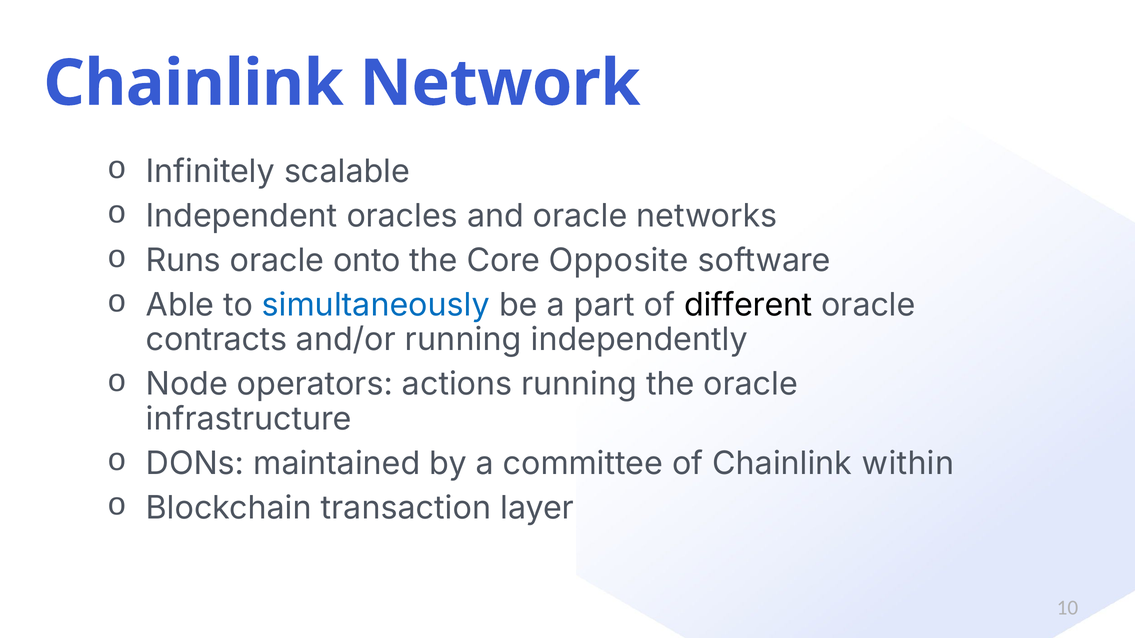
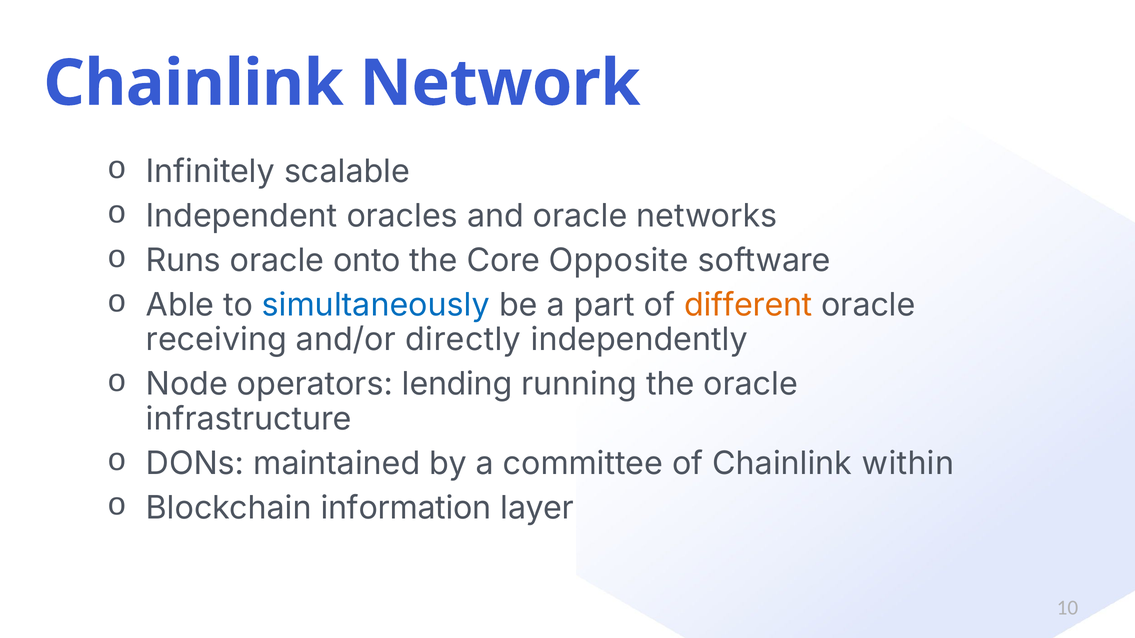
different colour: black -> orange
contracts: contracts -> receiving
and/or running: running -> directly
actions: actions -> lending
transaction: transaction -> information
